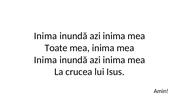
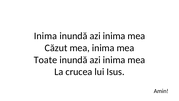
Toate: Toate -> Căzut
Inima at (45, 60): Inima -> Toate
